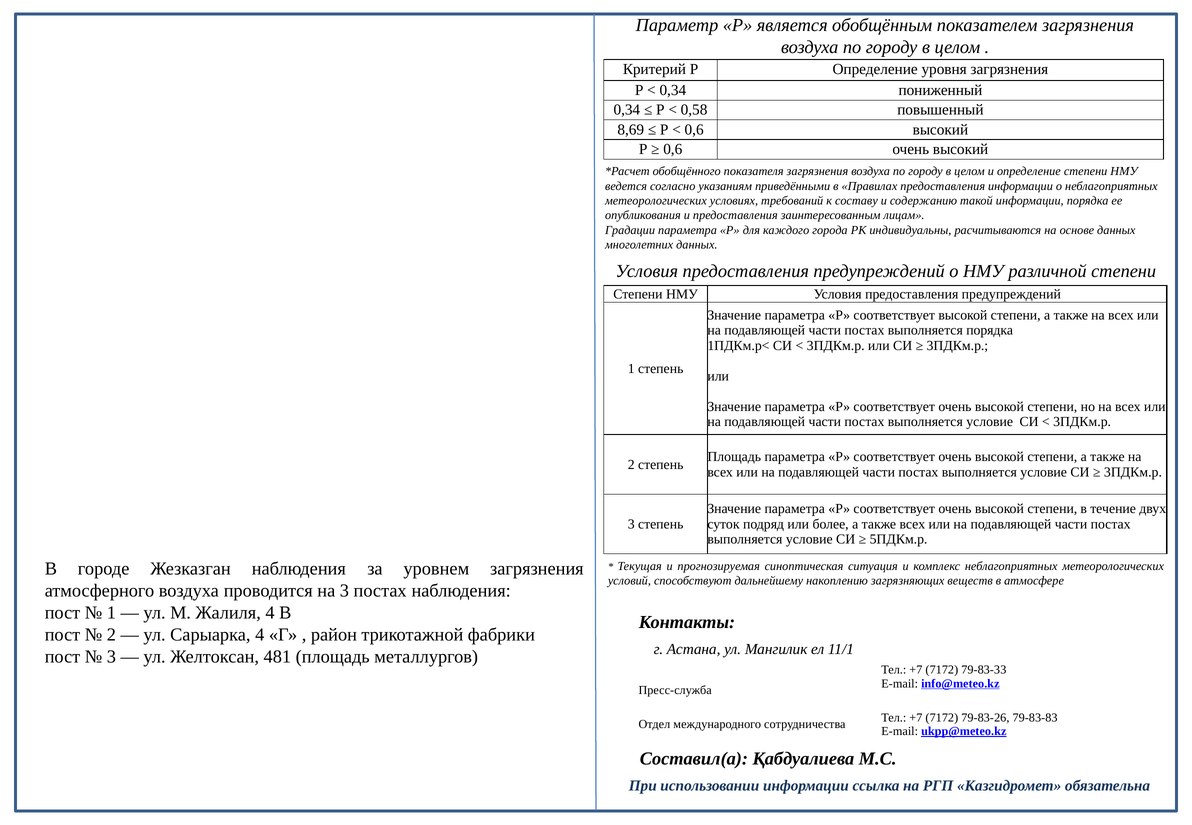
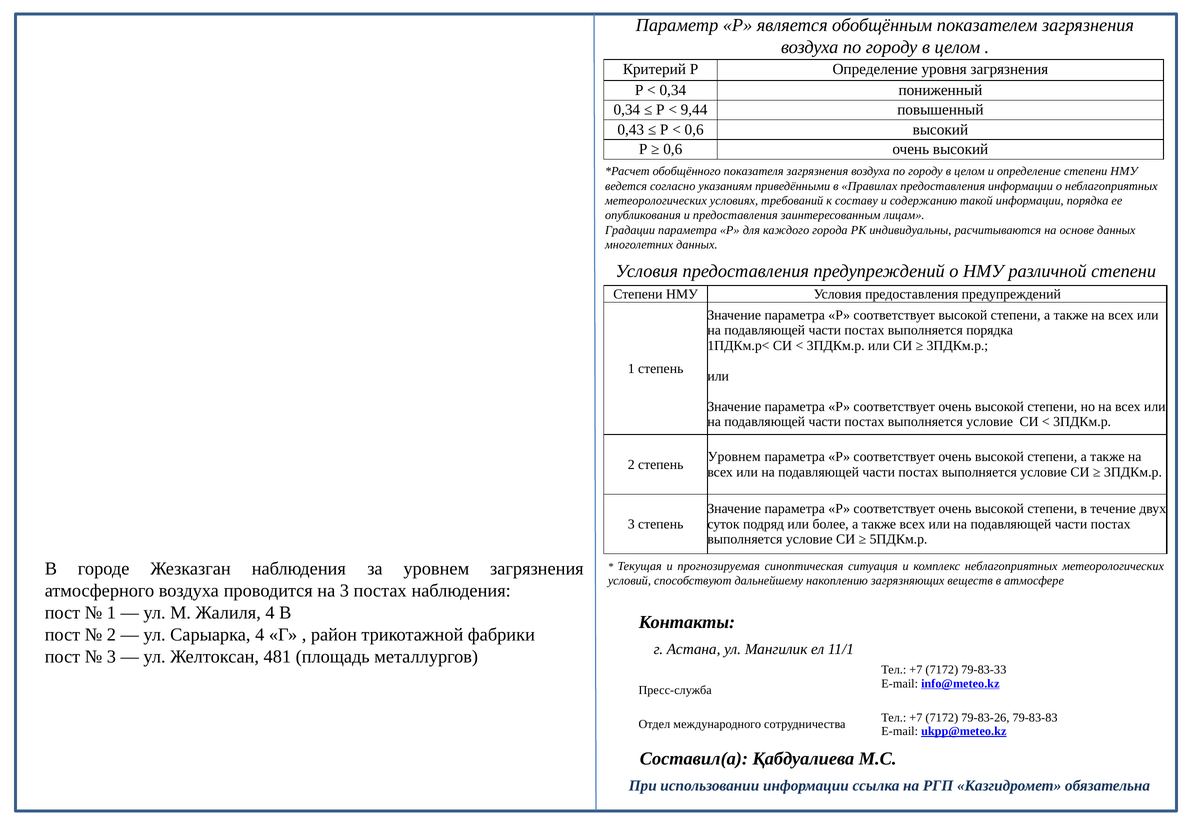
0,58: 0,58 -> 9,44
8,69: 8,69 -> 0,43
Площадь at (734, 457): Площадь -> Уровнем
